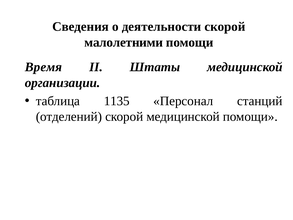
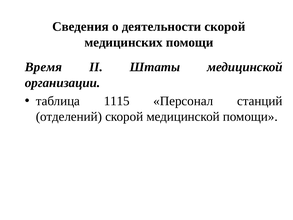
малолетними: малолетними -> медицинских
1135: 1135 -> 1115
